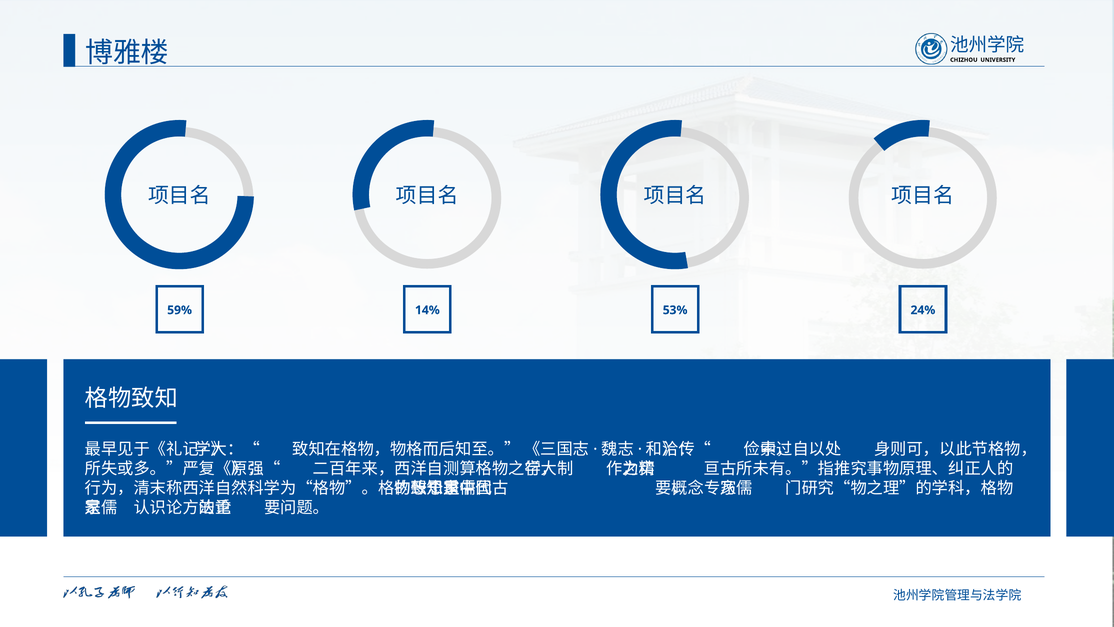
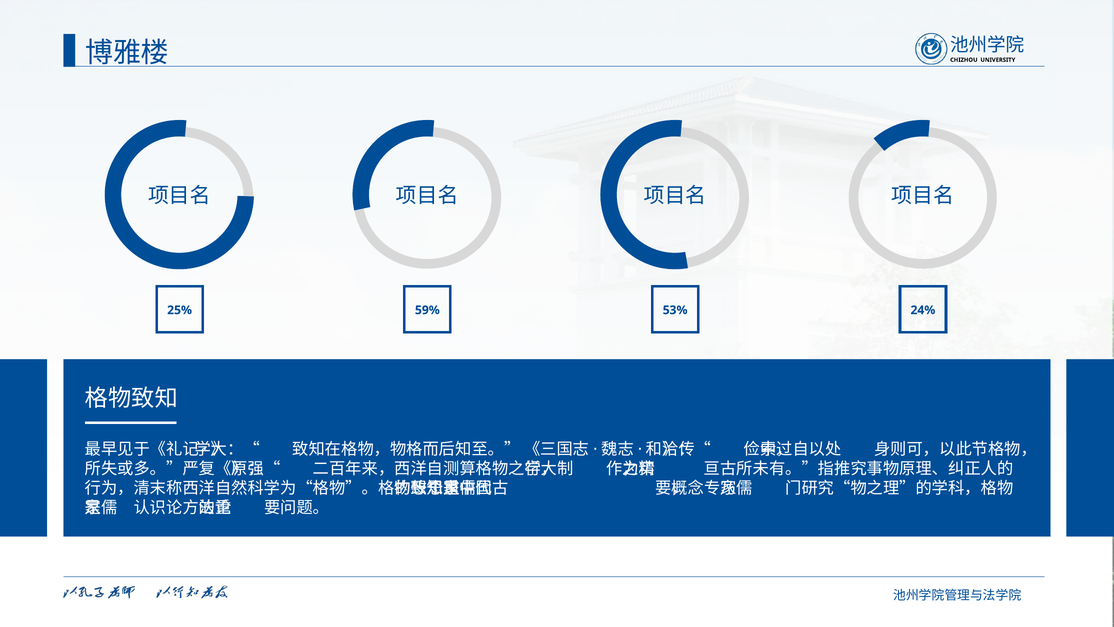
59%: 59% -> 25%
14%: 14% -> 59%
